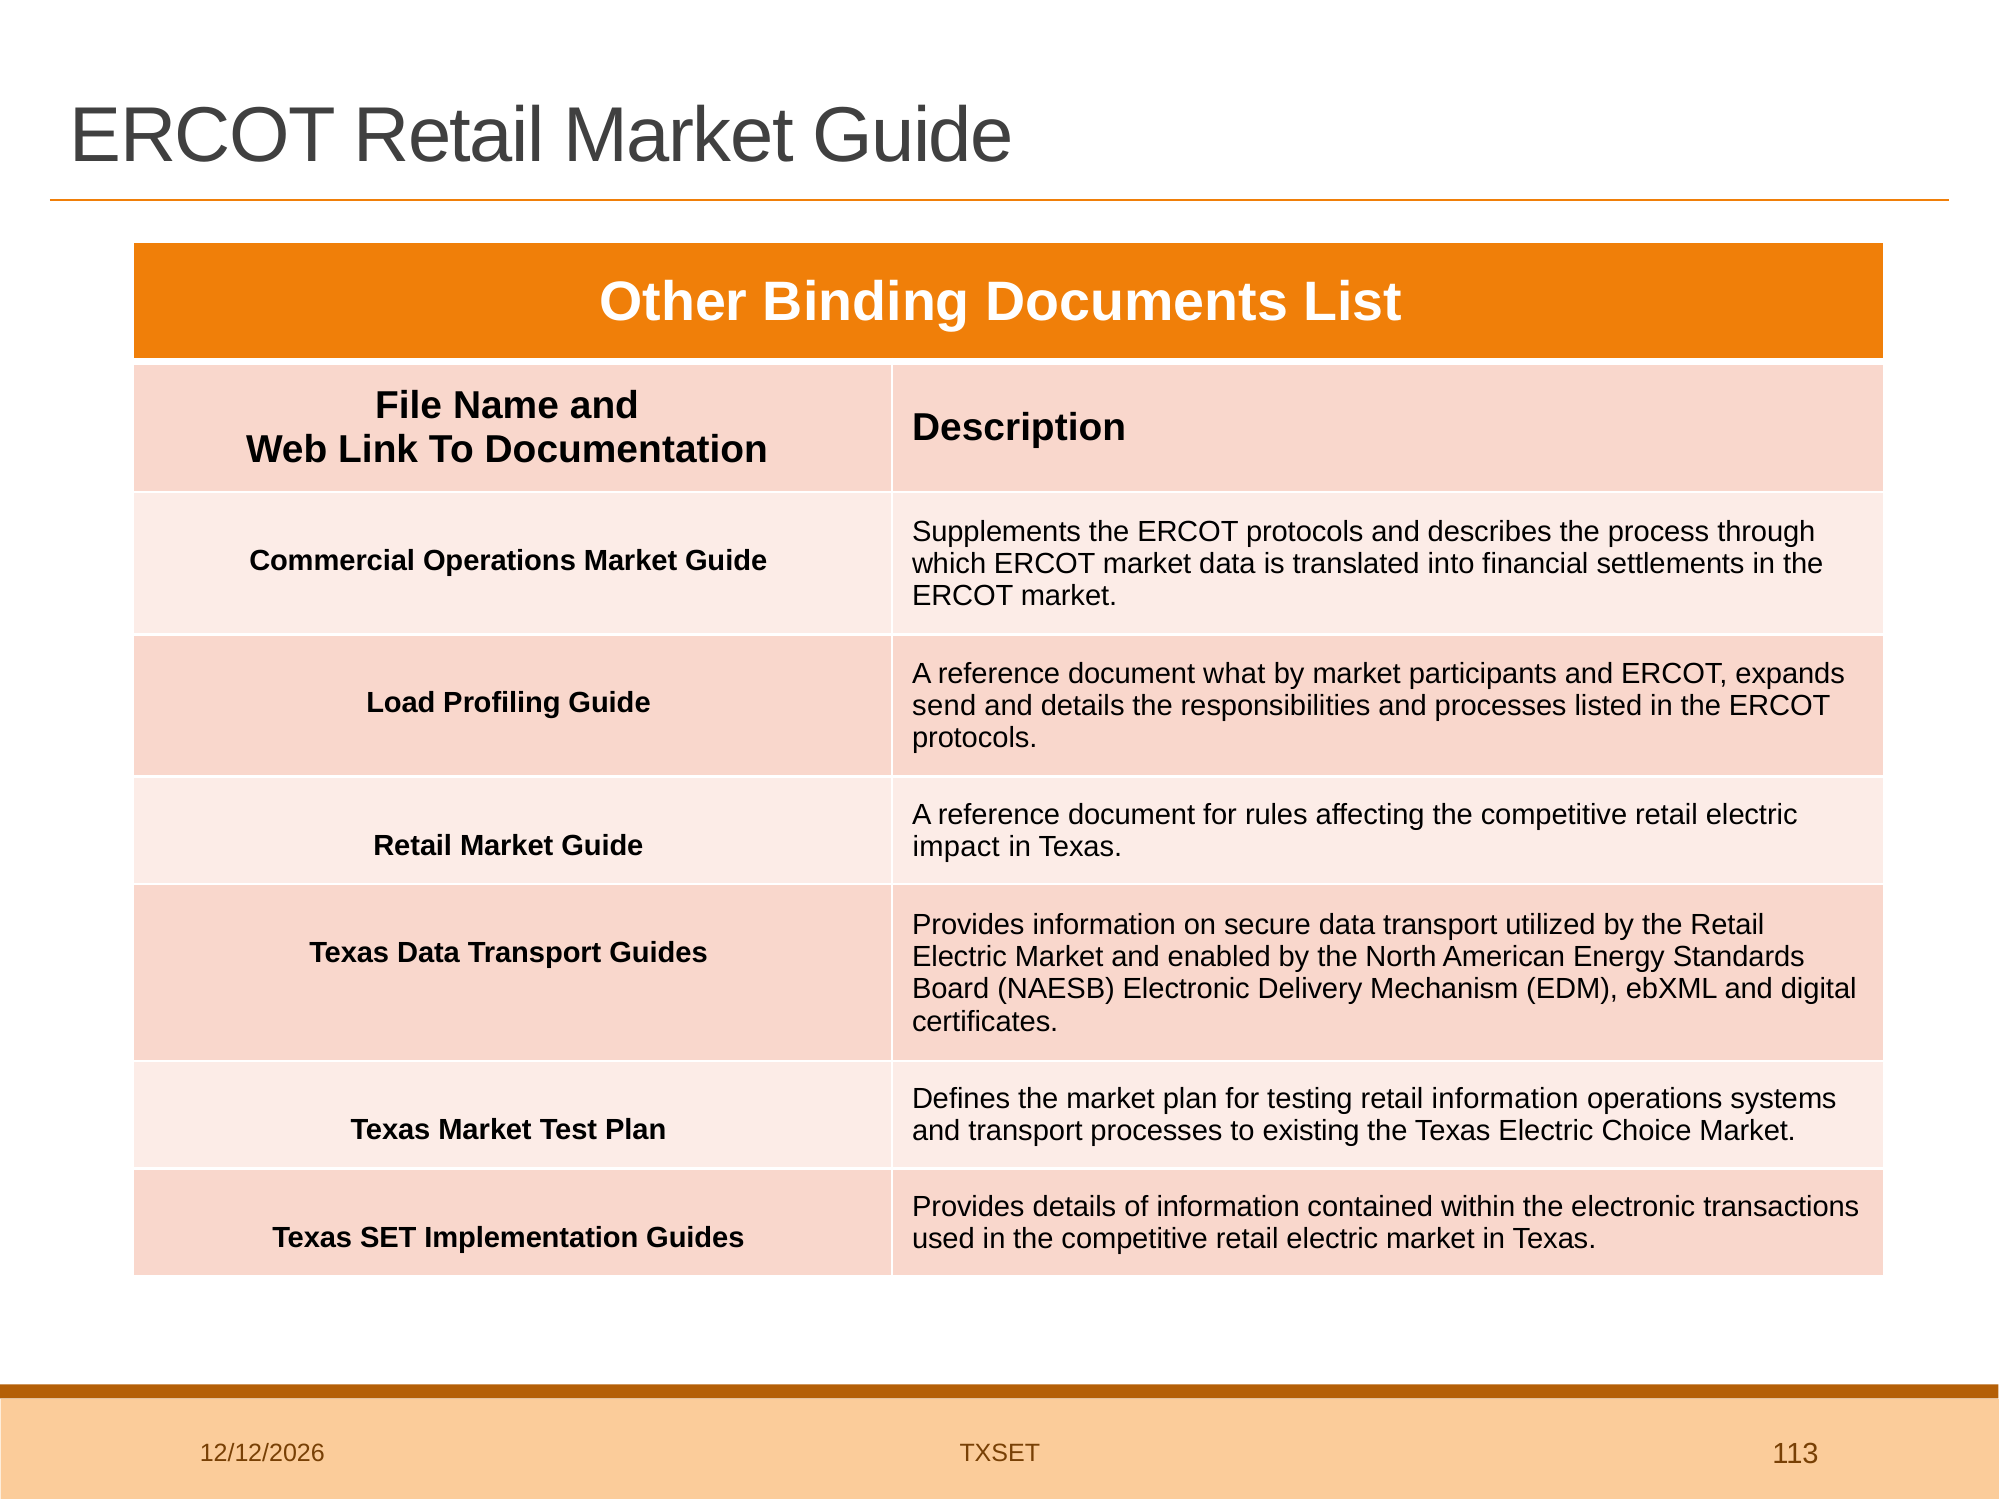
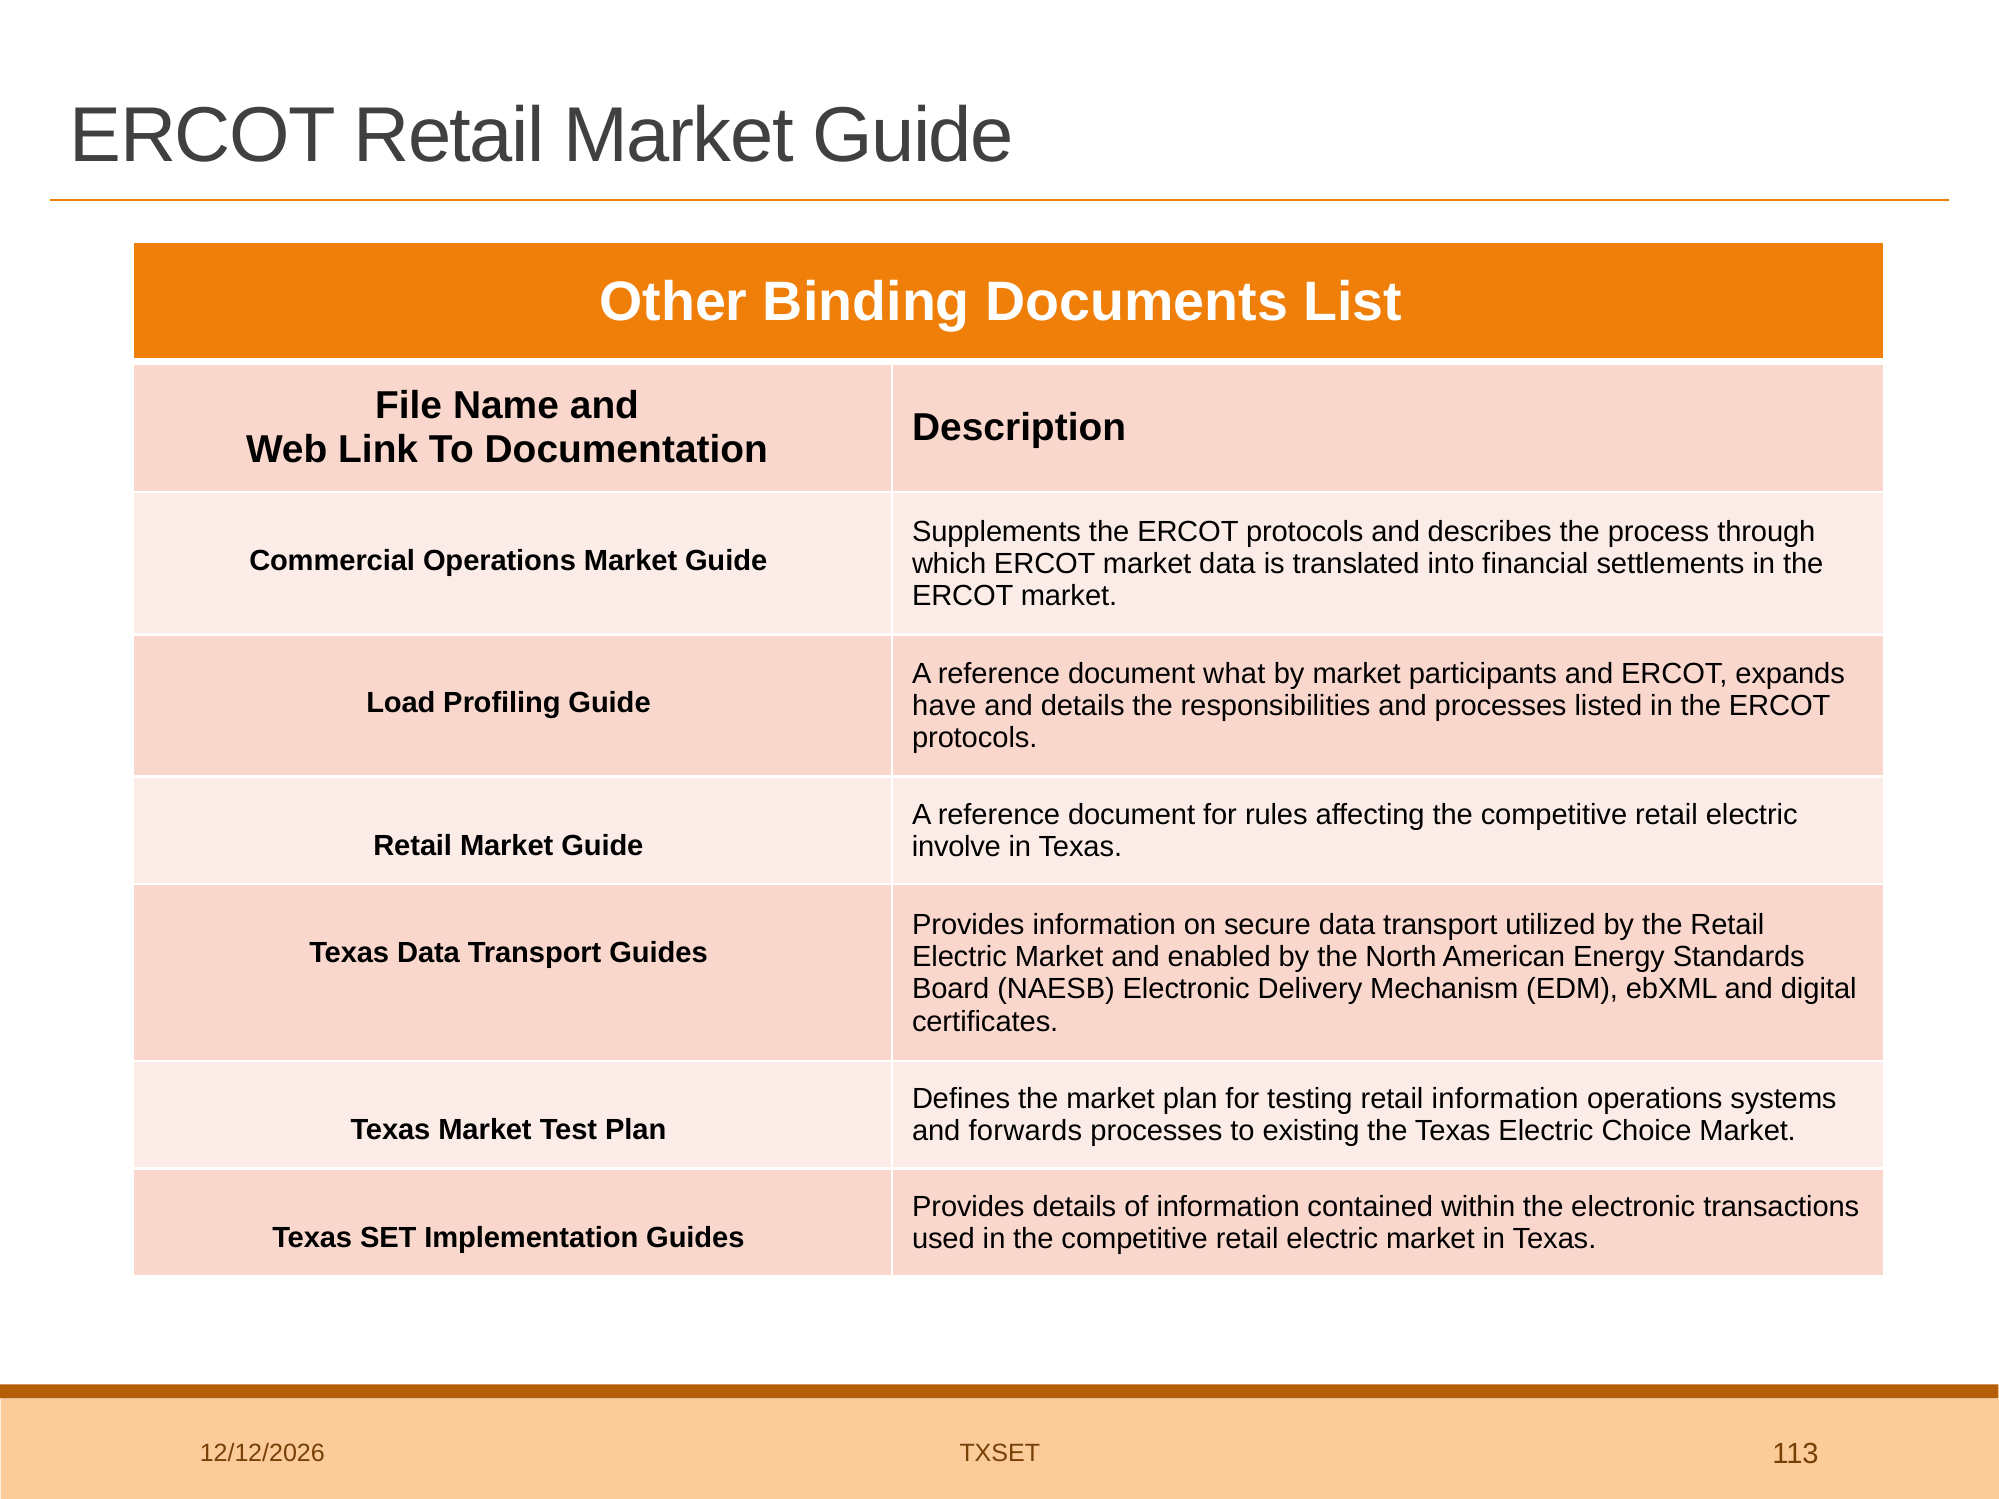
send: send -> have
impact: impact -> involve
and transport: transport -> forwards
